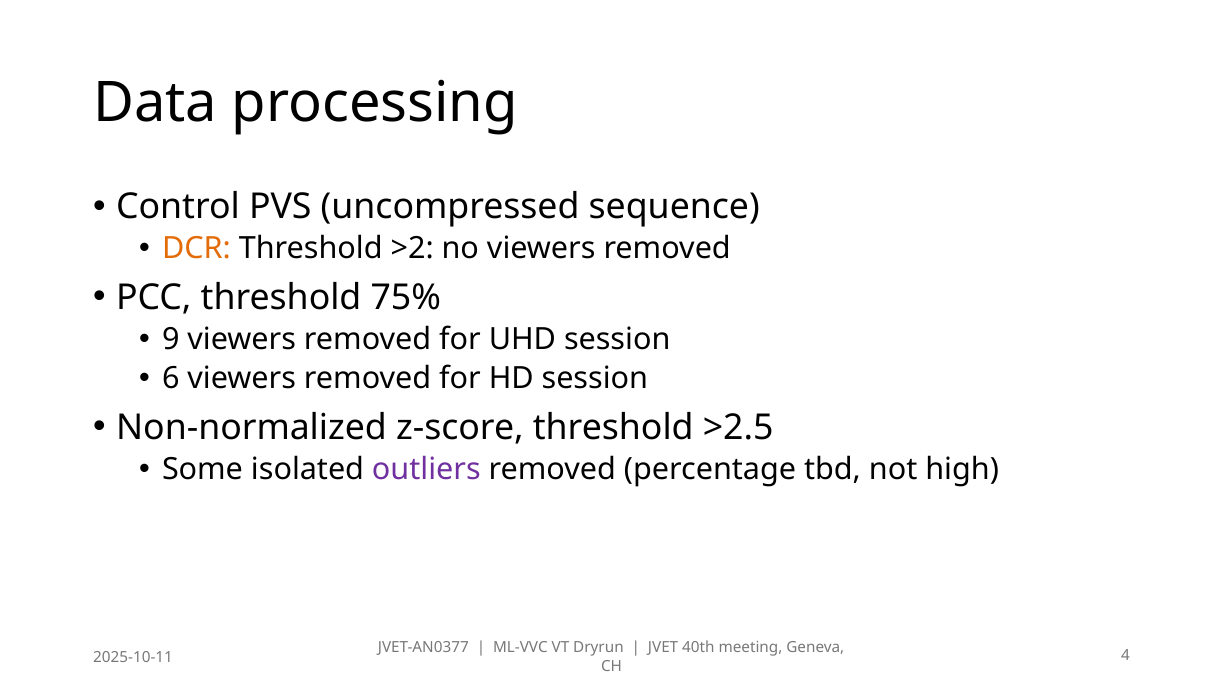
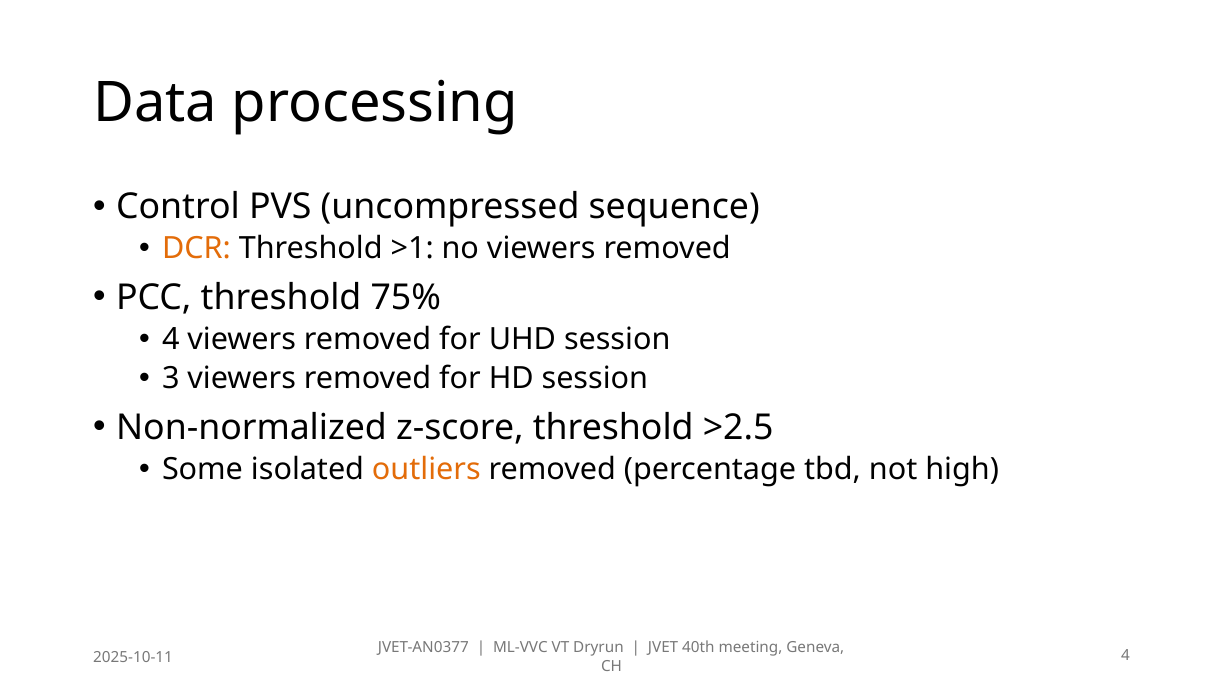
>2: >2 -> >1
9 at (171, 339): 9 -> 4
6: 6 -> 3
outliers colour: purple -> orange
